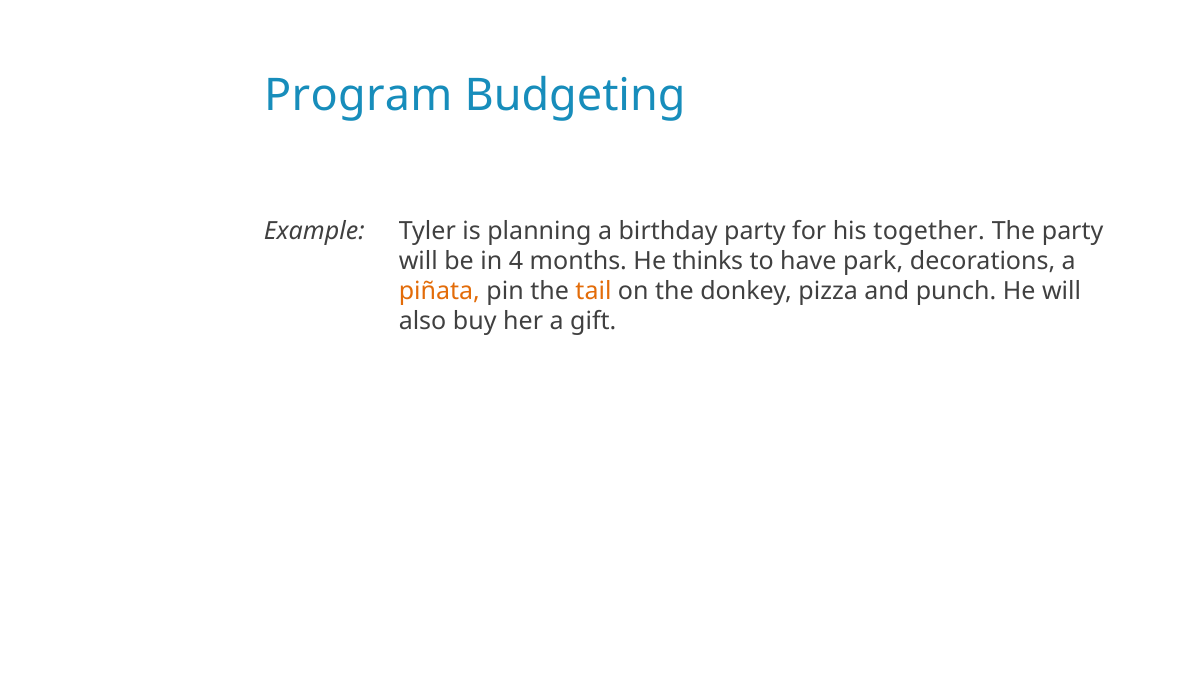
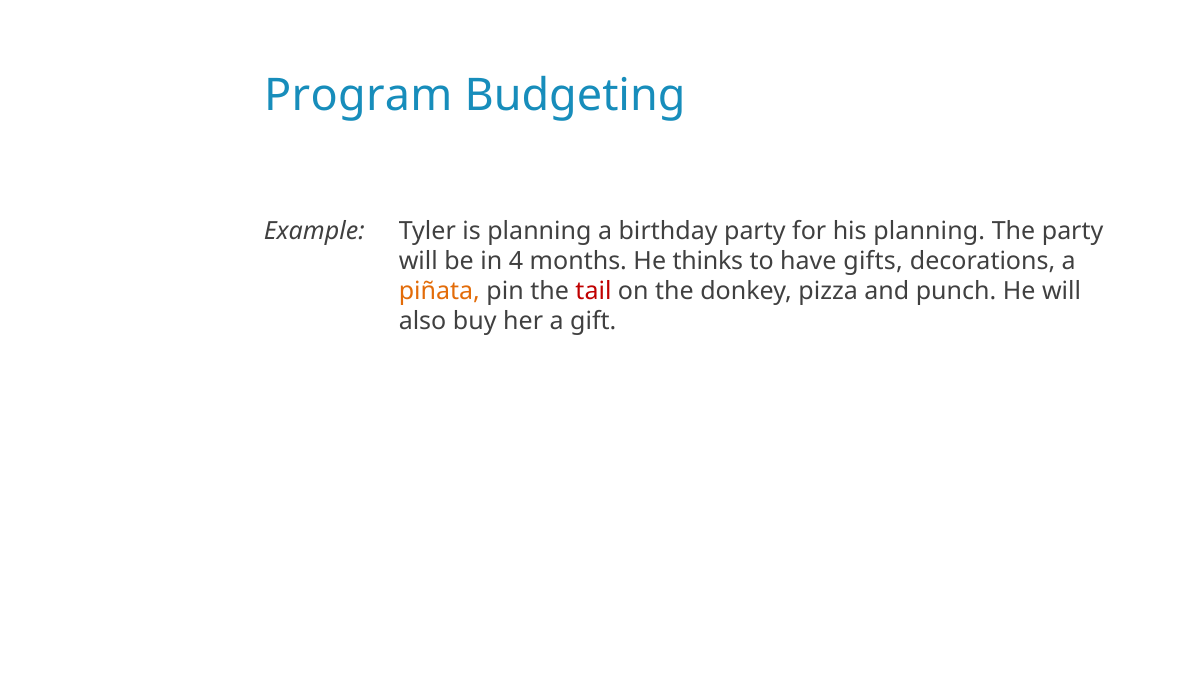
his together: together -> planning
park: park -> gifts
tail colour: orange -> red
